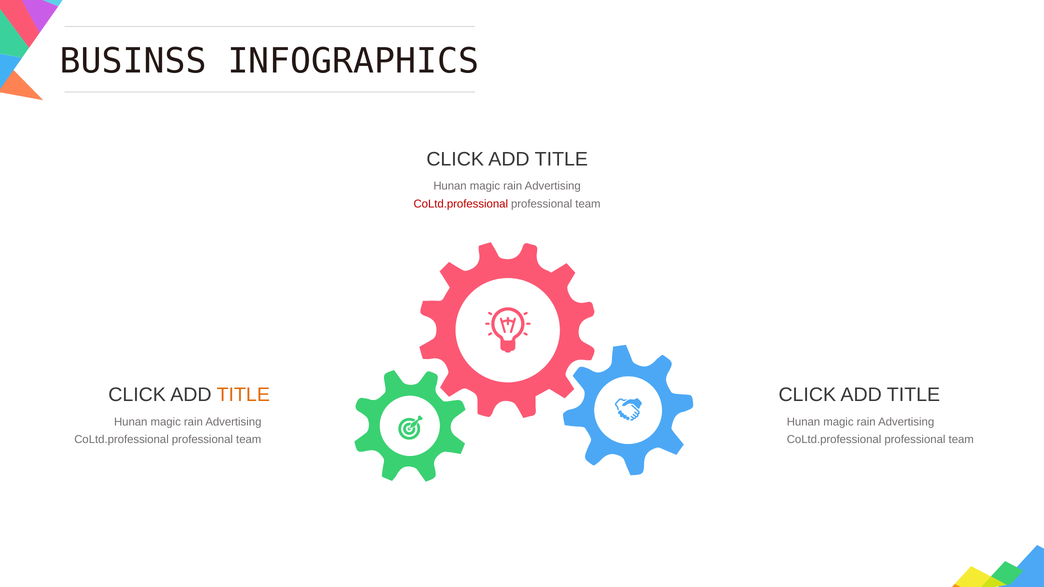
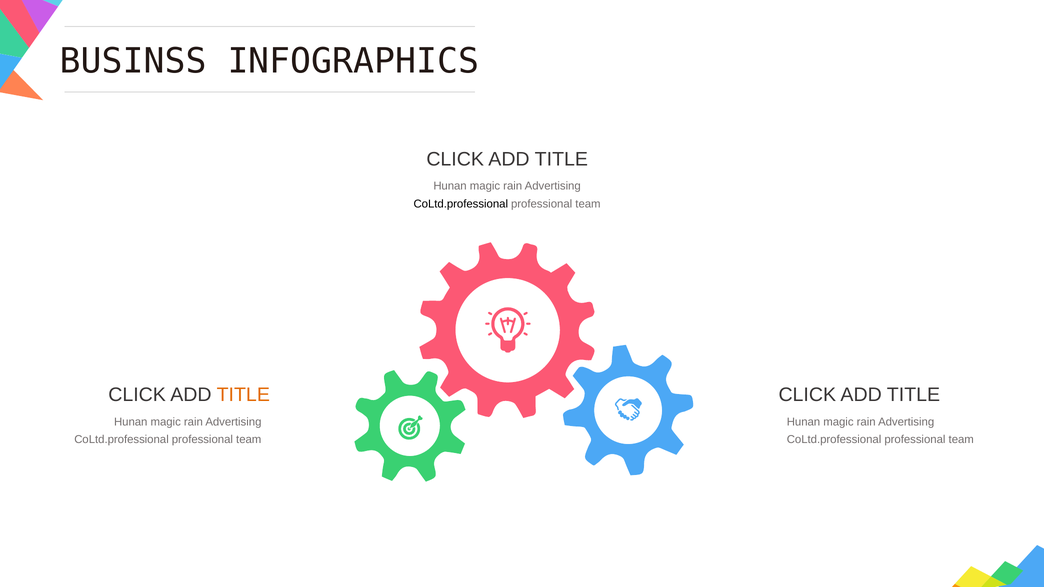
CoLtd.professional at (461, 204) colour: red -> black
